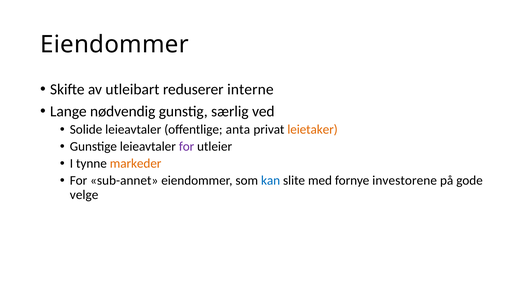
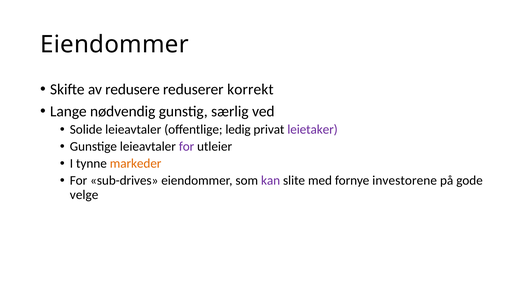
utleibart: utleibart -> redusere
interne: interne -> korrekt
anta: anta -> ledig
leietaker colour: orange -> purple
sub-annet: sub-annet -> sub-drives
kan colour: blue -> purple
